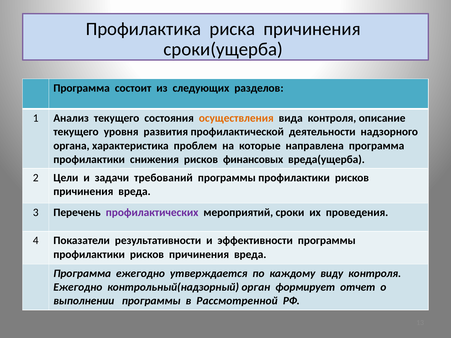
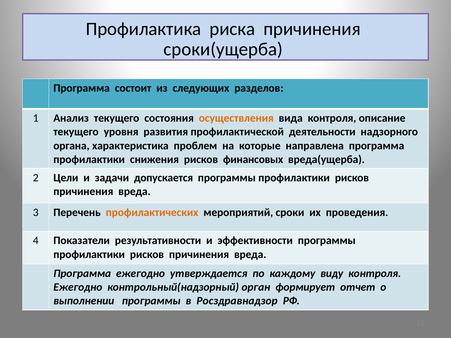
требований: требований -> допускается
профилактических colour: purple -> orange
Рассмотренной: Рассмотренной -> Росздравнадзор
